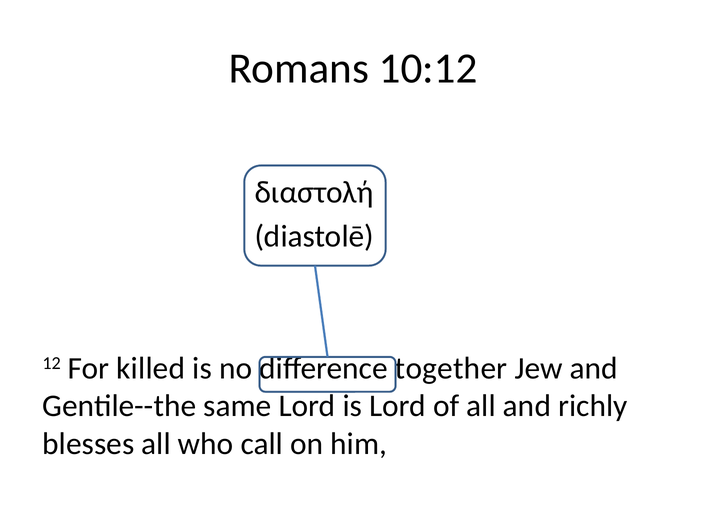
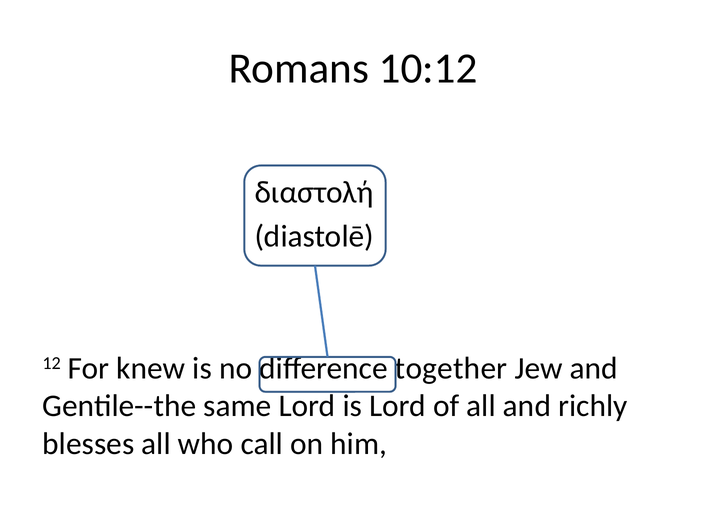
killed: killed -> knew
